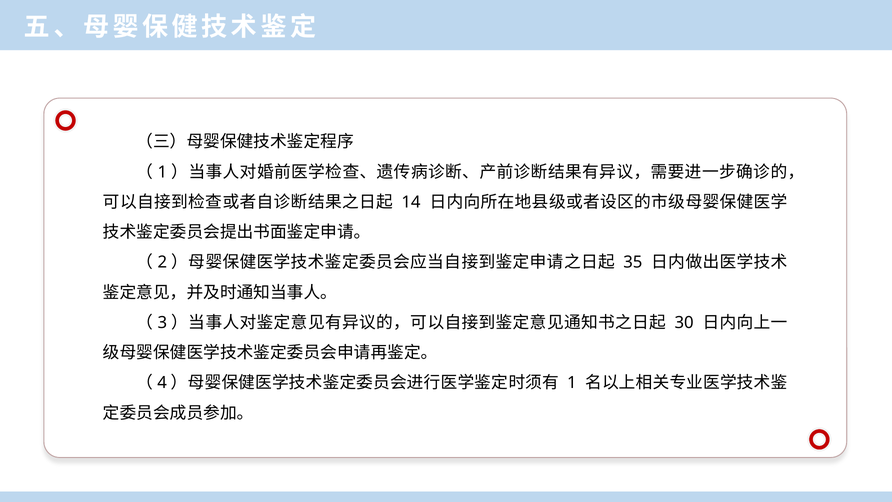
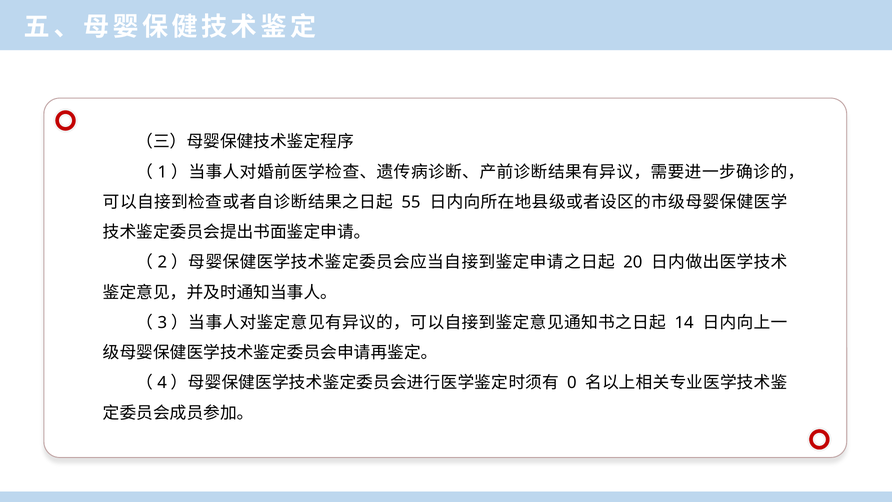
14: 14 -> 55
35: 35 -> 20
30: 30 -> 14
1 at (572, 383): 1 -> 0
